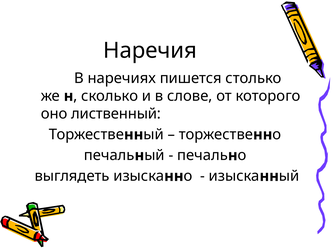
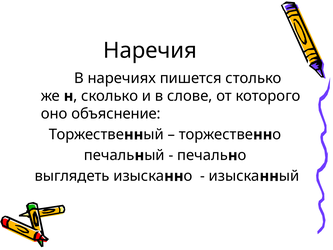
лиственный: лиственный -> объяснение
